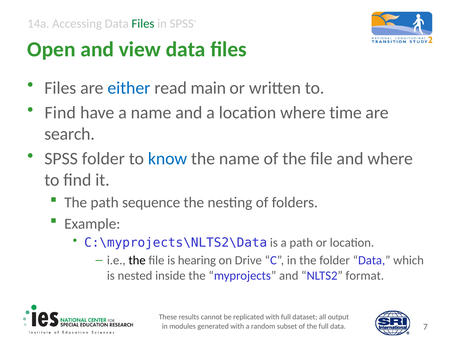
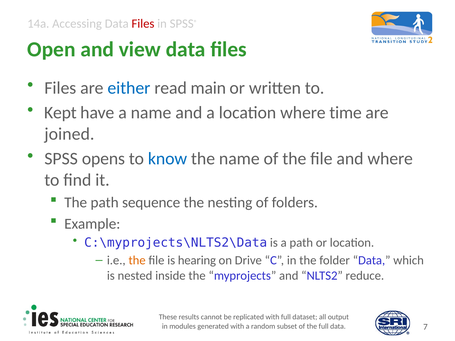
Files at (143, 24) colour: green -> red
Find at (60, 113): Find -> Kept
search: search -> joined
SPSS folder: folder -> opens
the at (137, 261) colour: black -> orange
format: format -> reduce
